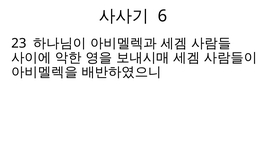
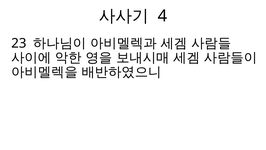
6: 6 -> 4
